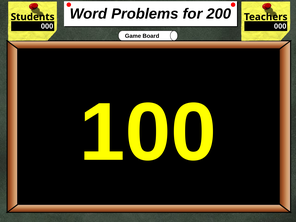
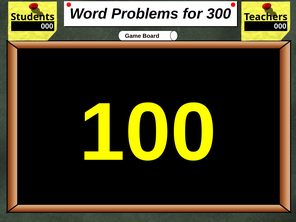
200: 200 -> 300
